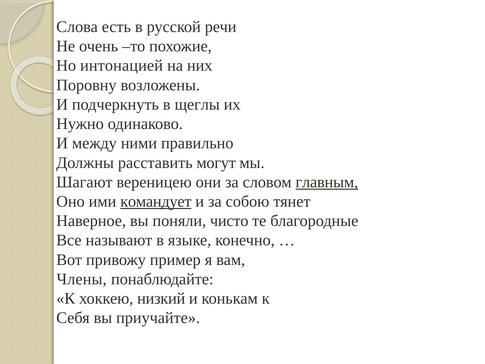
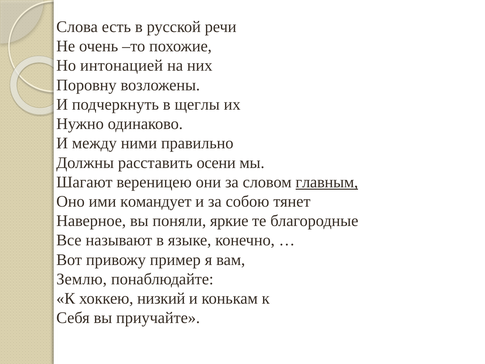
могут: могут -> осени
командует underline: present -> none
чисто: чисто -> яркие
Члены: Члены -> Землю
